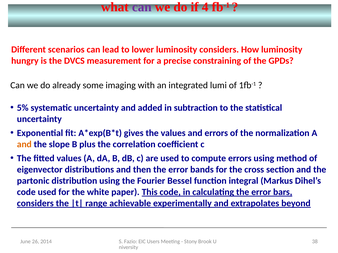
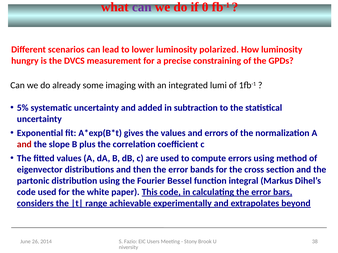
4: 4 -> 0
luminosity considers: considers -> polarized
and at (24, 145) colour: orange -> red
